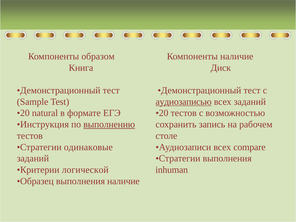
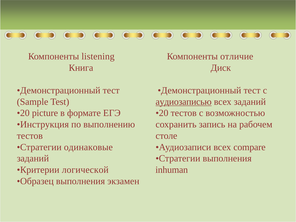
образом: образом -> listening
Компоненты наличие: наличие -> отличие
natural: natural -> picture
выполнению underline: present -> none
выполнения наличие: наличие -> экзамен
